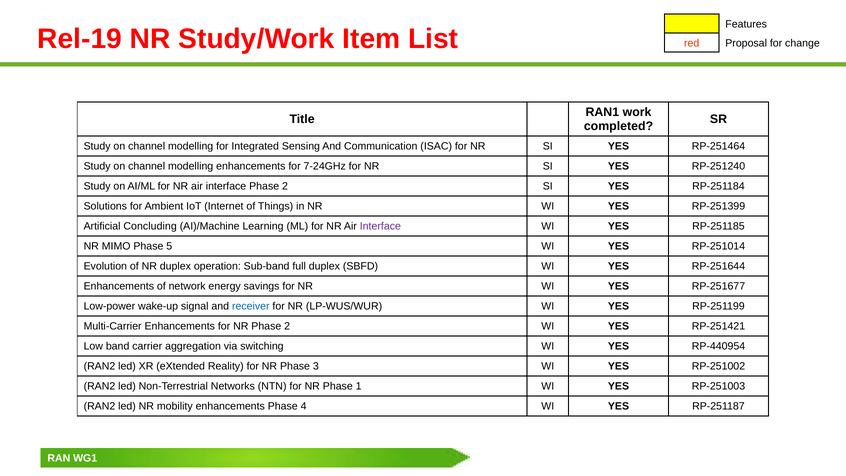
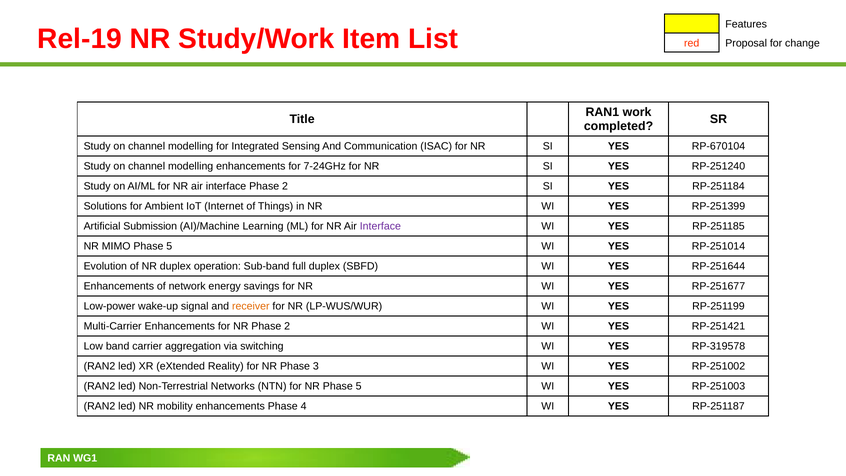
RP-251464: RP-251464 -> RP-670104
Concluding: Concluding -> Submission
receiver colour: blue -> orange
RP-440954: RP-440954 -> RP-319578
NR Phase 1: 1 -> 5
